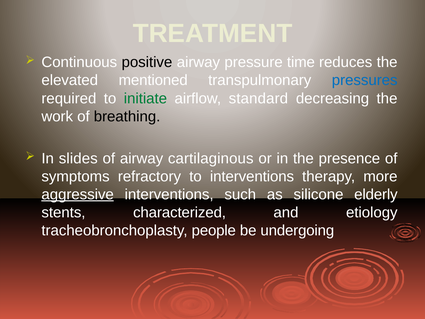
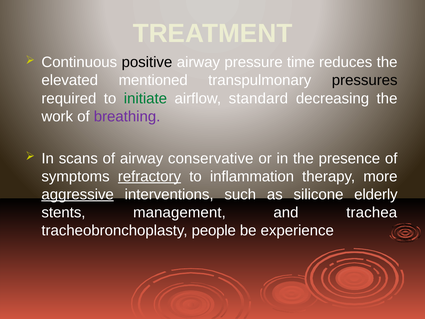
pressures colour: blue -> black
breathing colour: black -> purple
slides: slides -> scans
cartilaginous: cartilaginous -> conservative
refractory underline: none -> present
to interventions: interventions -> inflammation
characterized: characterized -> management
etiology: etiology -> trachea
undergoing: undergoing -> experience
